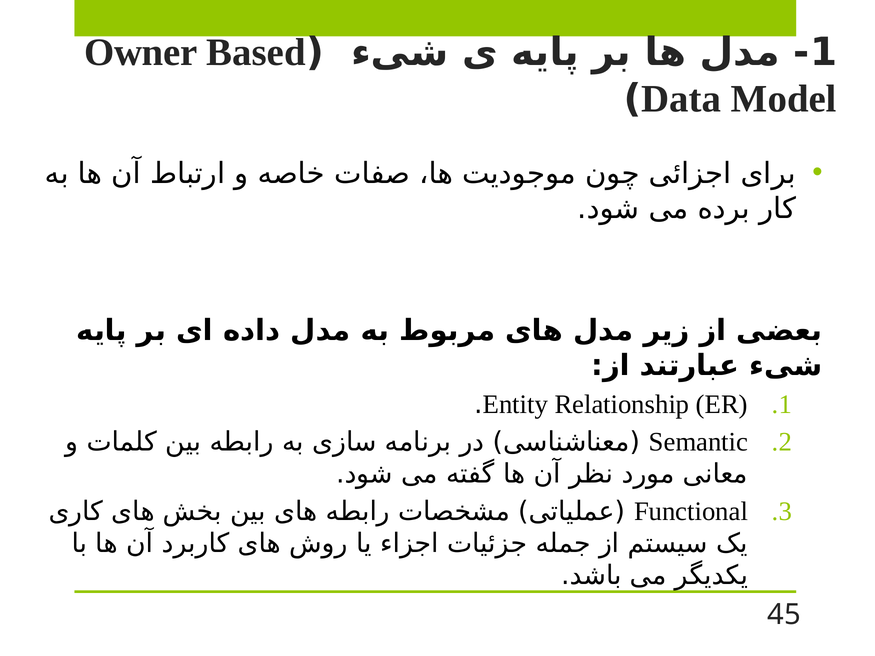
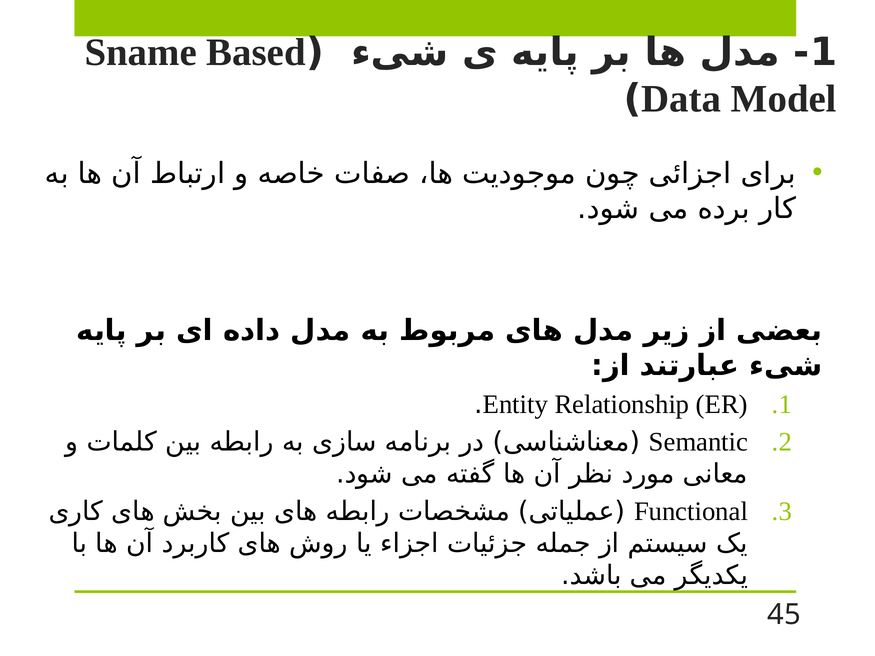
Owner: Owner -> Sname
